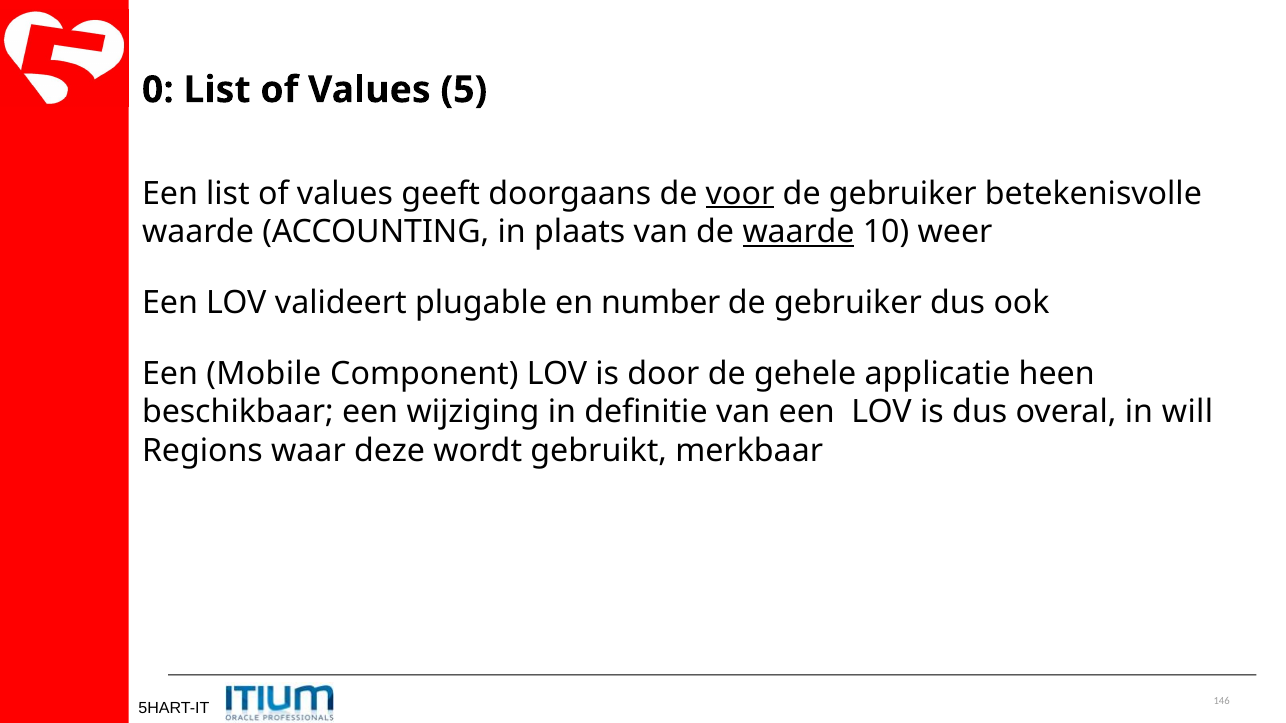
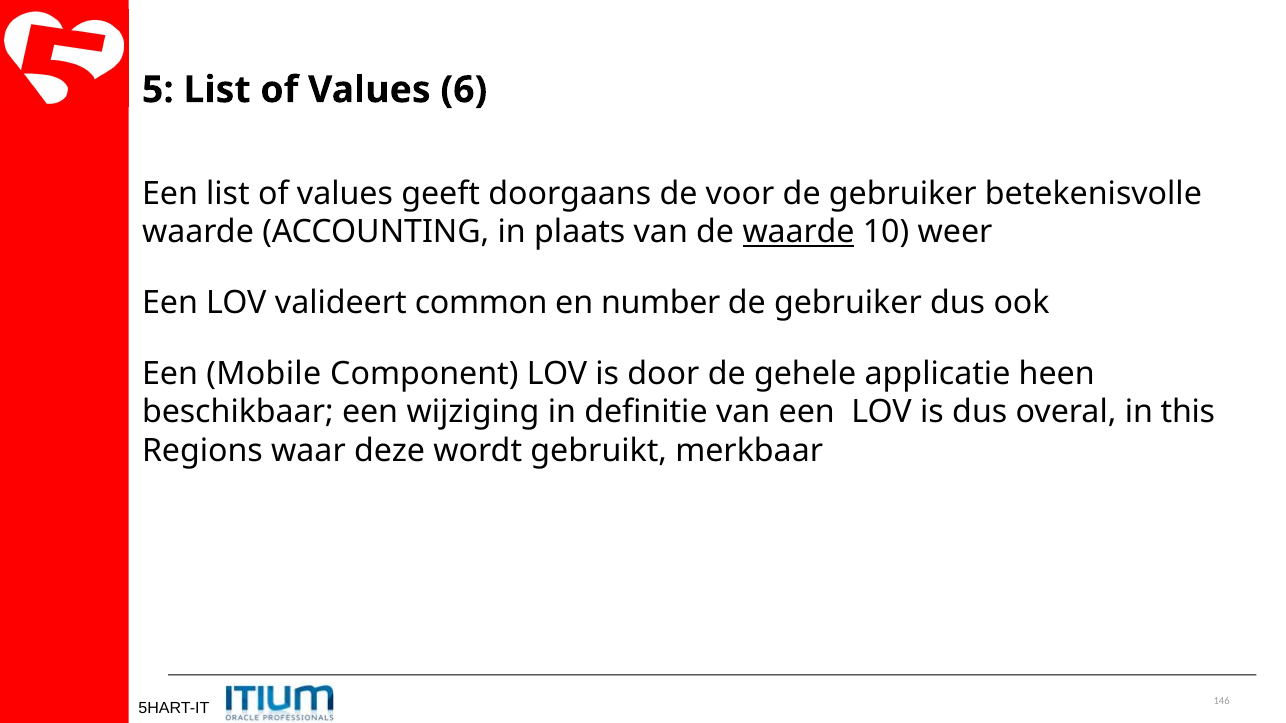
0: 0 -> 5
5: 5 -> 6
voor underline: present -> none
plugable: plugable -> common
will: will -> this
